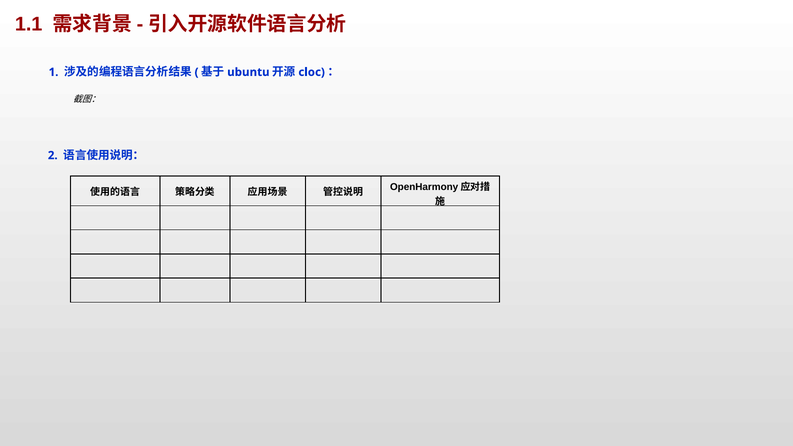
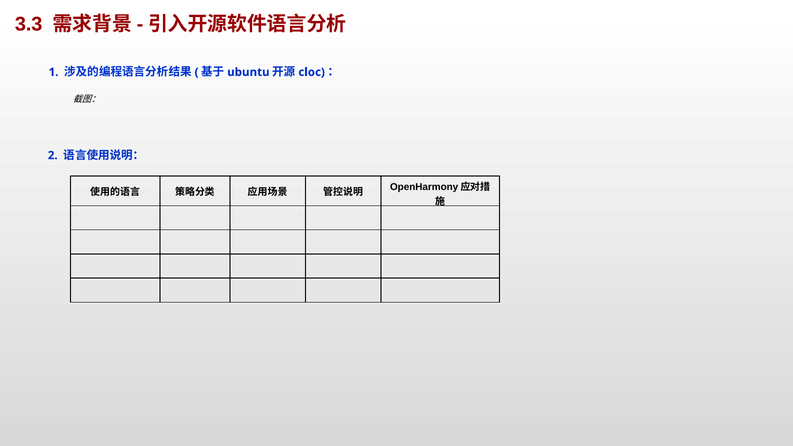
1.1: 1.1 -> 3.3
